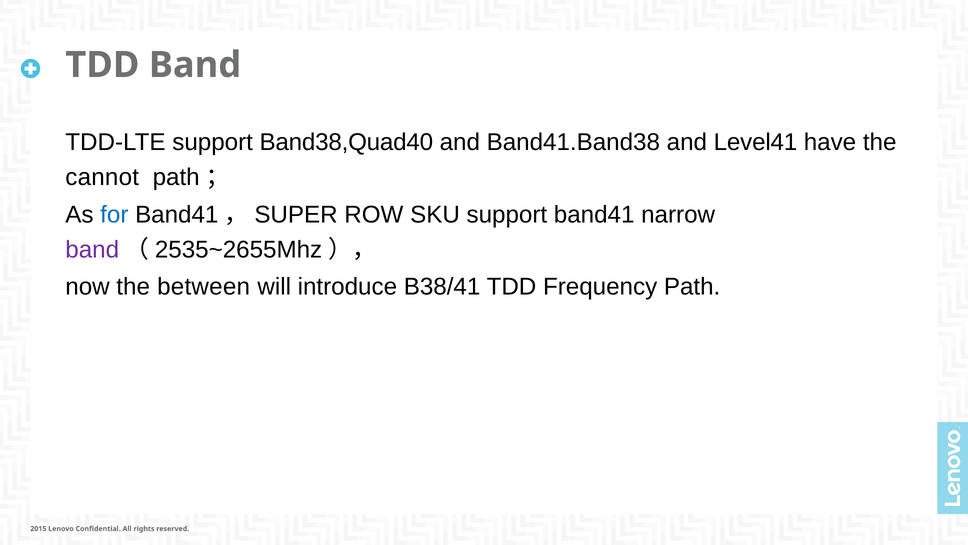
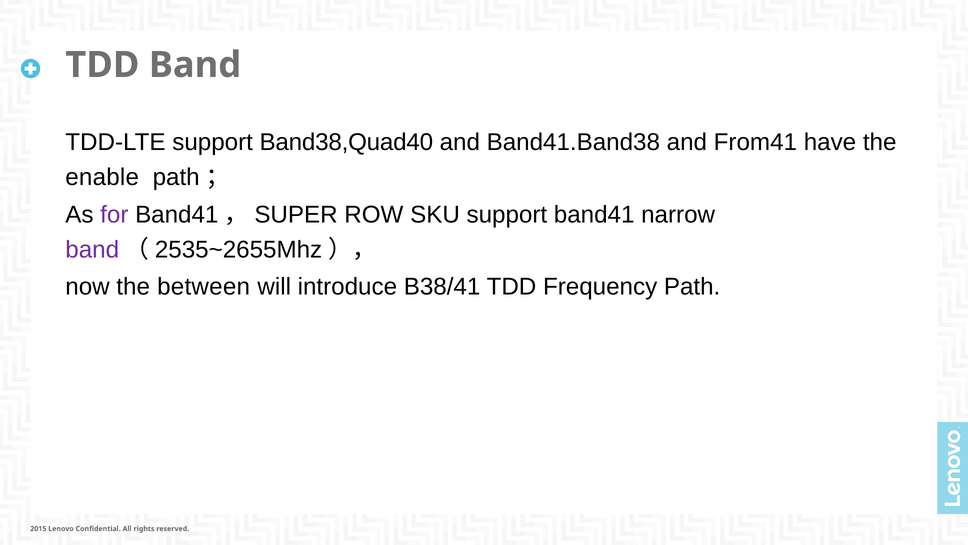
Level41: Level41 -> From41
cannot: cannot -> enable
for colour: blue -> purple
